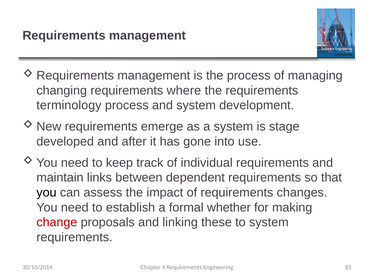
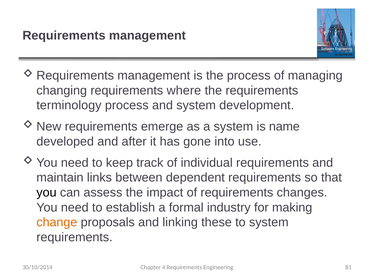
stage: stage -> name
whether: whether -> industry
change colour: red -> orange
